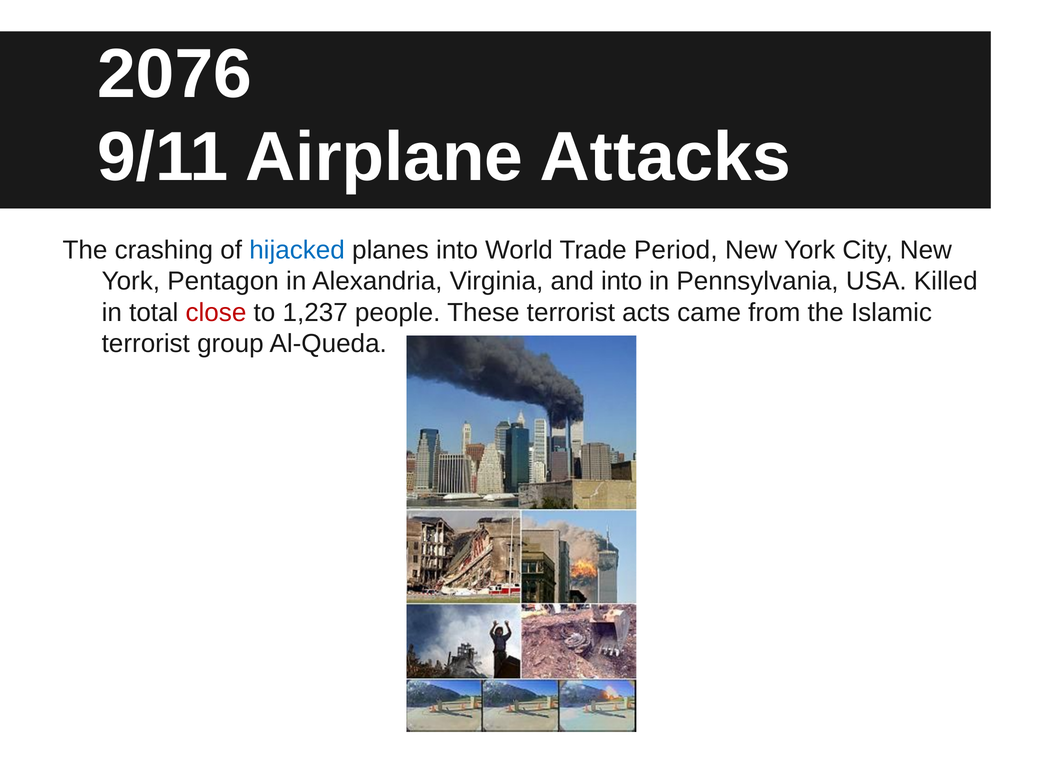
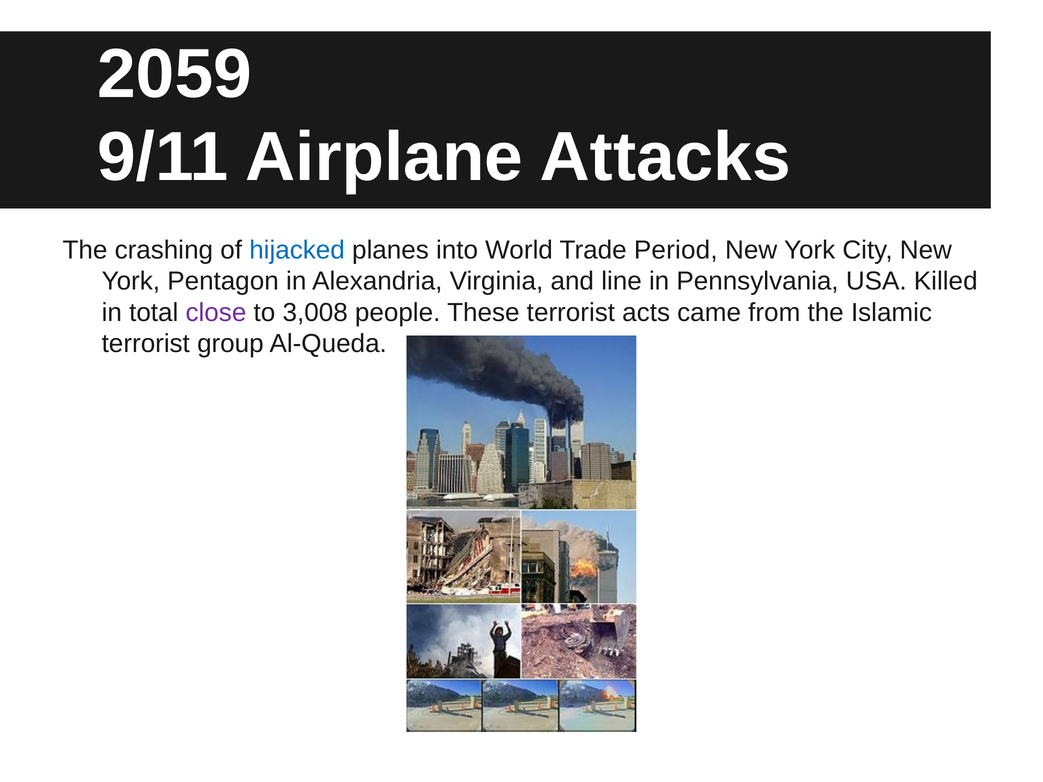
2076: 2076 -> 2059
and into: into -> line
close colour: red -> purple
1,237: 1,237 -> 3,008
